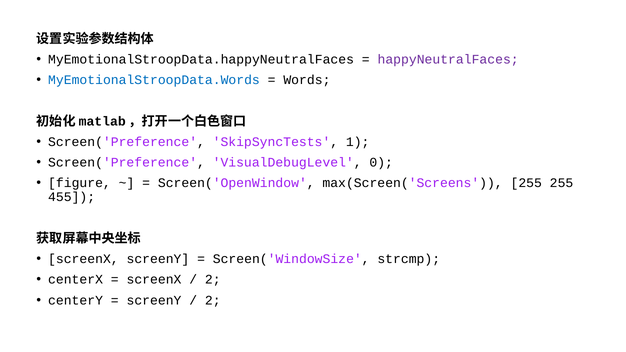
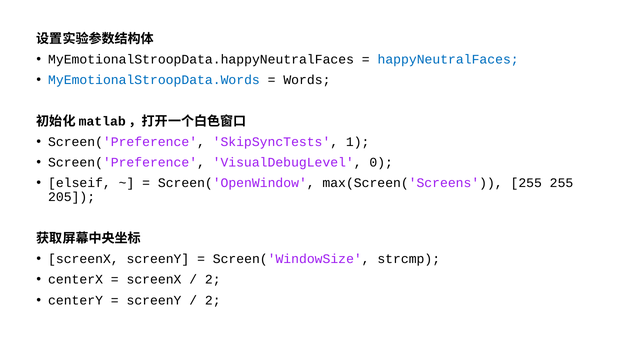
happyNeutralFaces colour: purple -> blue
figure: figure -> elseif
455: 455 -> 205
